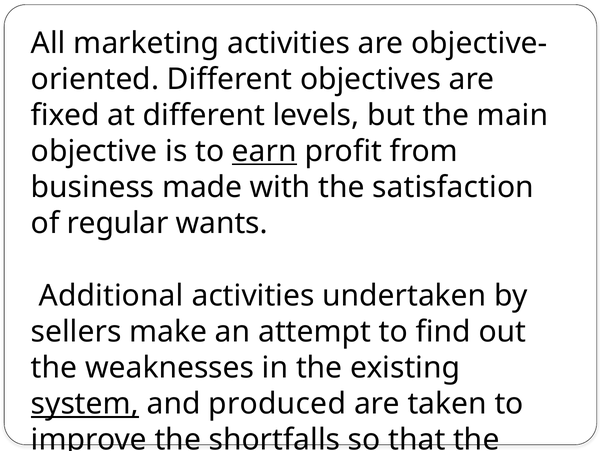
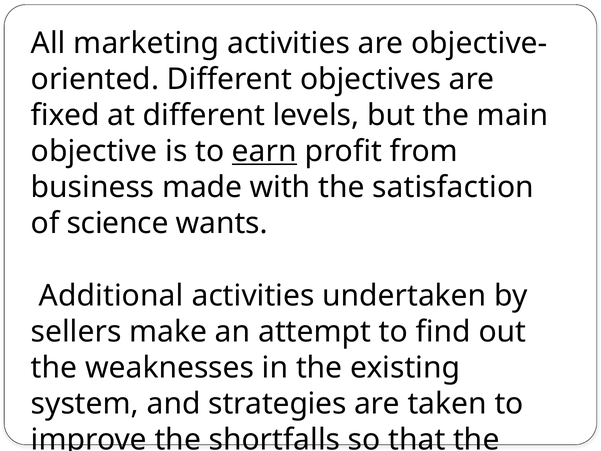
regular: regular -> science
system underline: present -> none
produced: produced -> strategies
